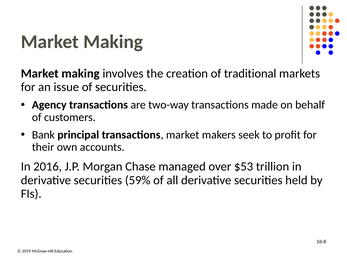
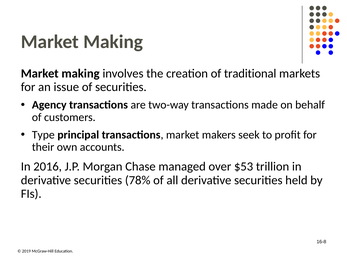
Bank: Bank -> Type
59%: 59% -> 78%
